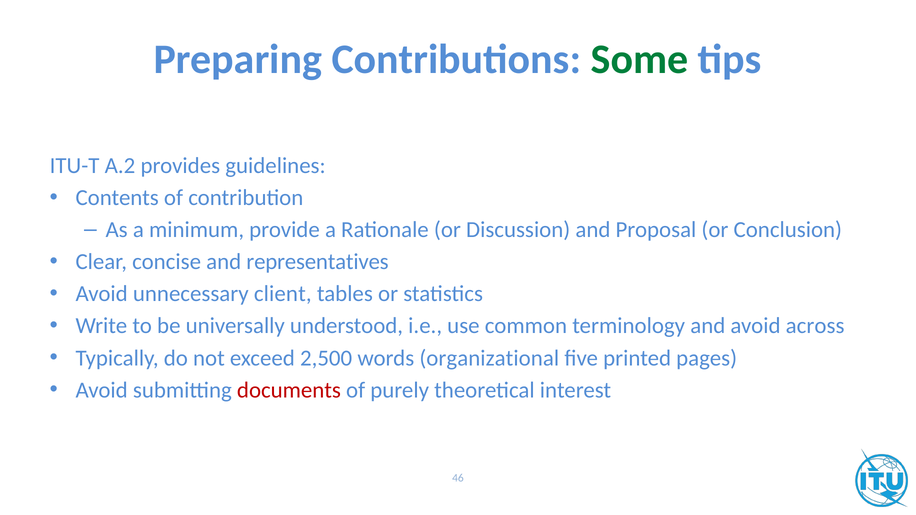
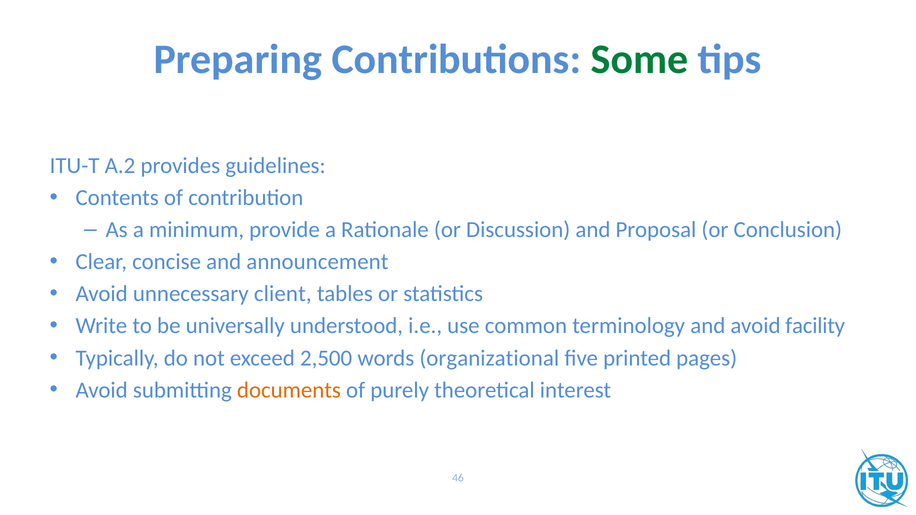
representatives: representatives -> announcement
across: across -> facility
documents colour: red -> orange
